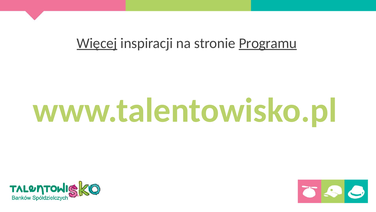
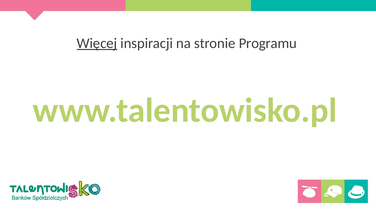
Programu underline: present -> none
